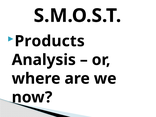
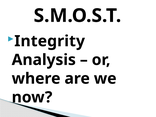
Products: Products -> Integrity
